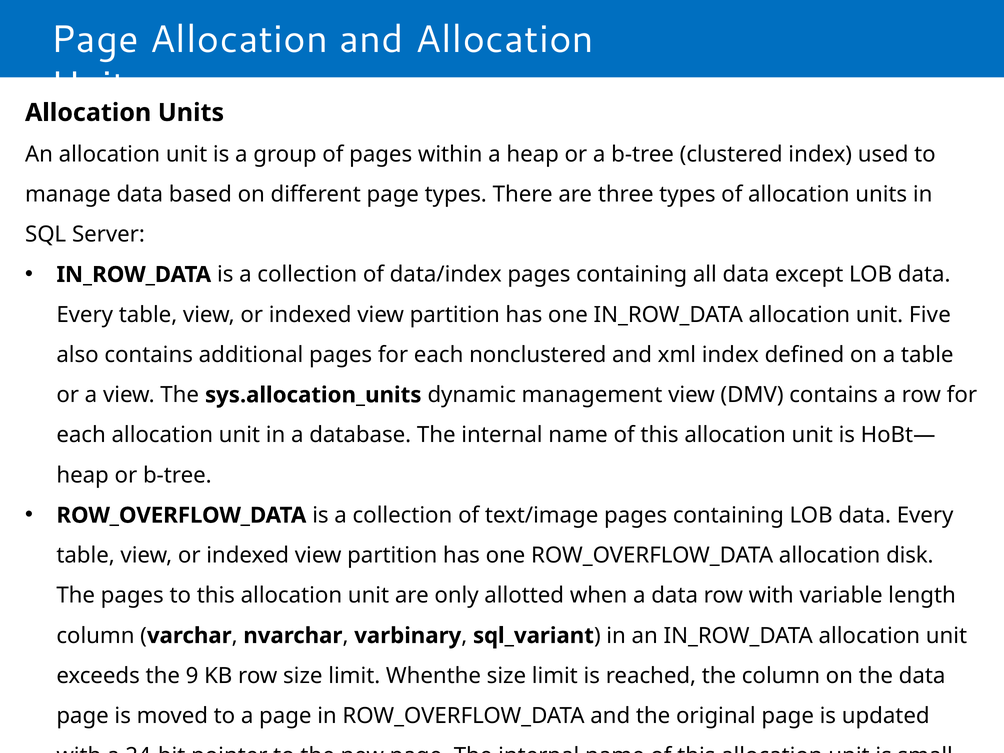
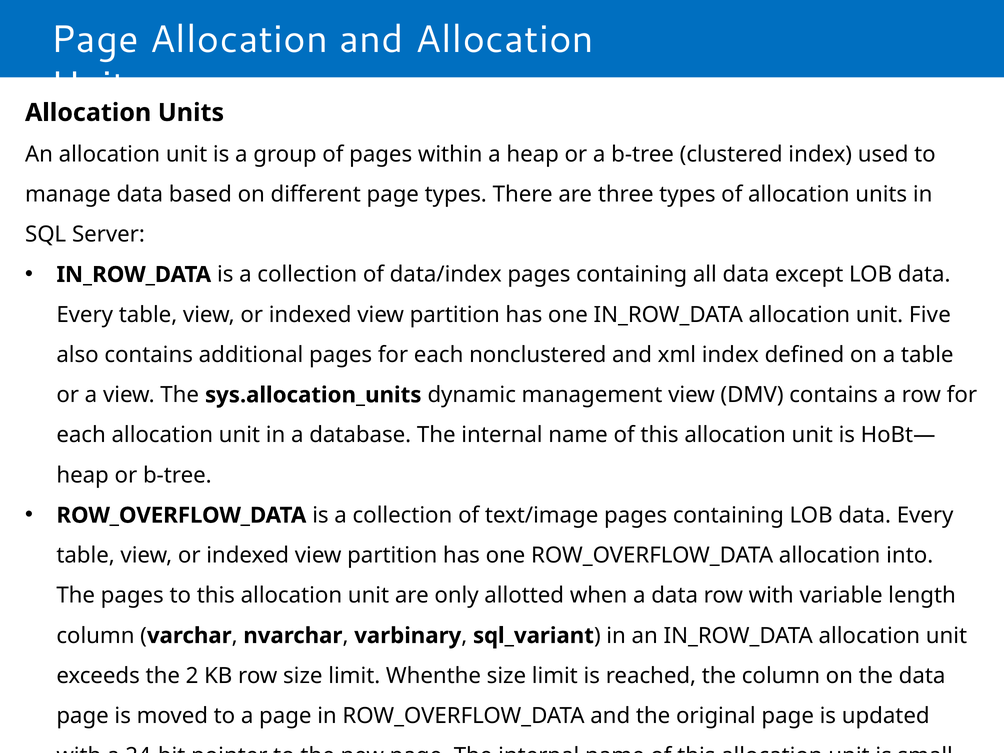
disk: disk -> into
9: 9 -> 2
